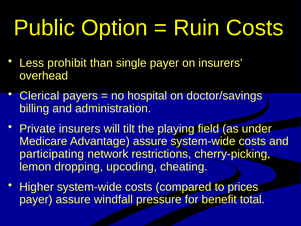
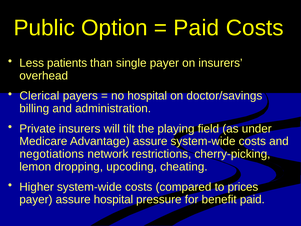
Ruin at (196, 28): Ruin -> Paid
prohibit: prohibit -> patients
participating: participating -> negotiations
assure windfall: windfall -> hospital
benefit total: total -> paid
